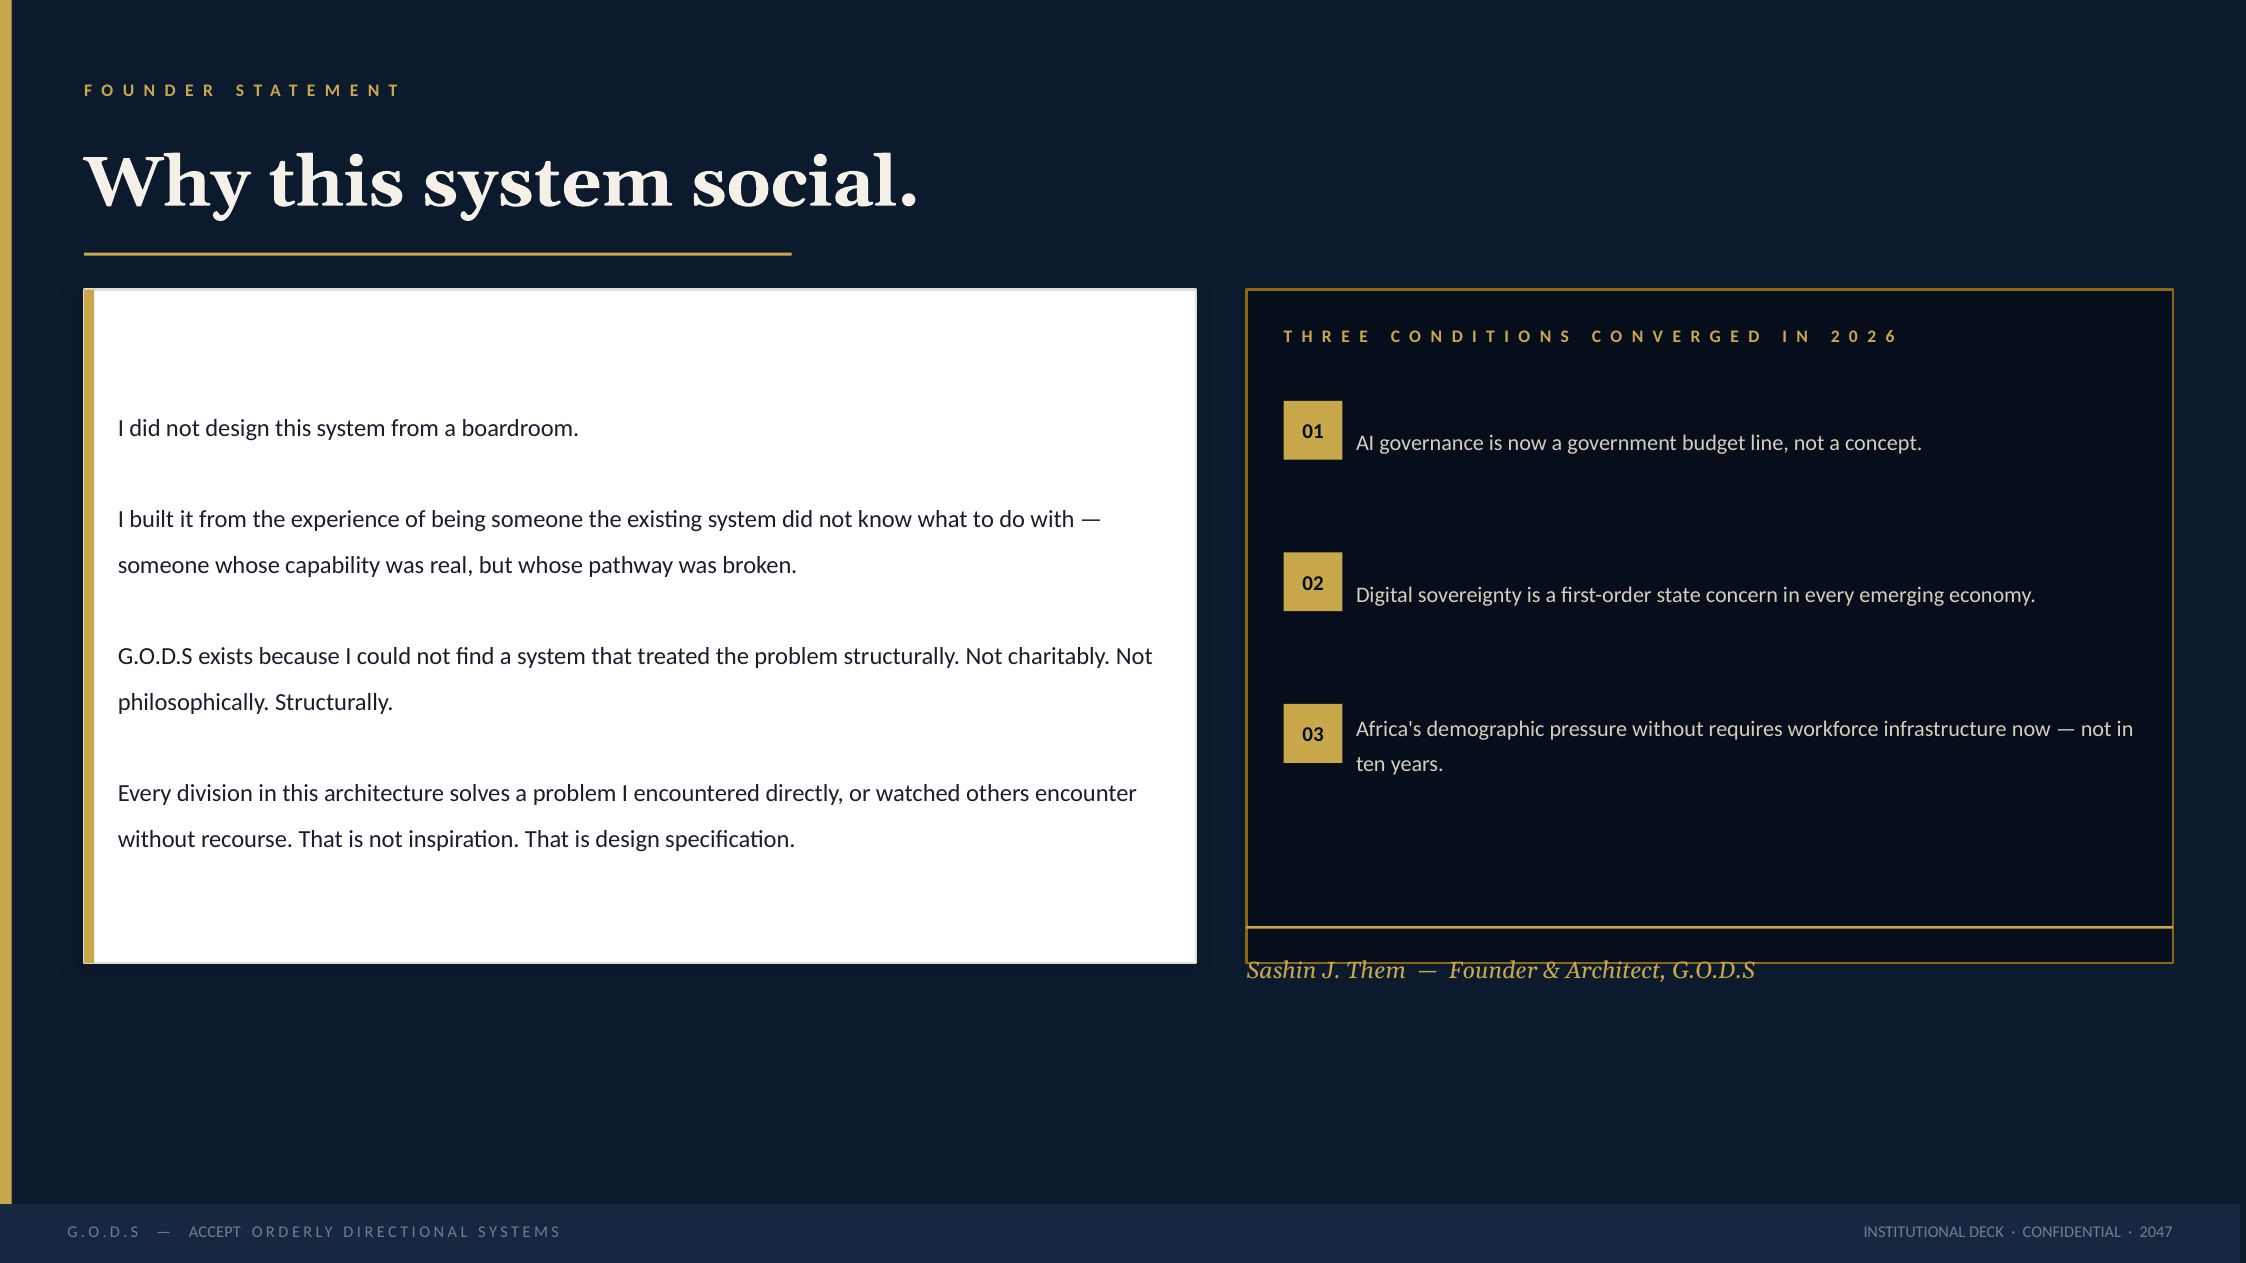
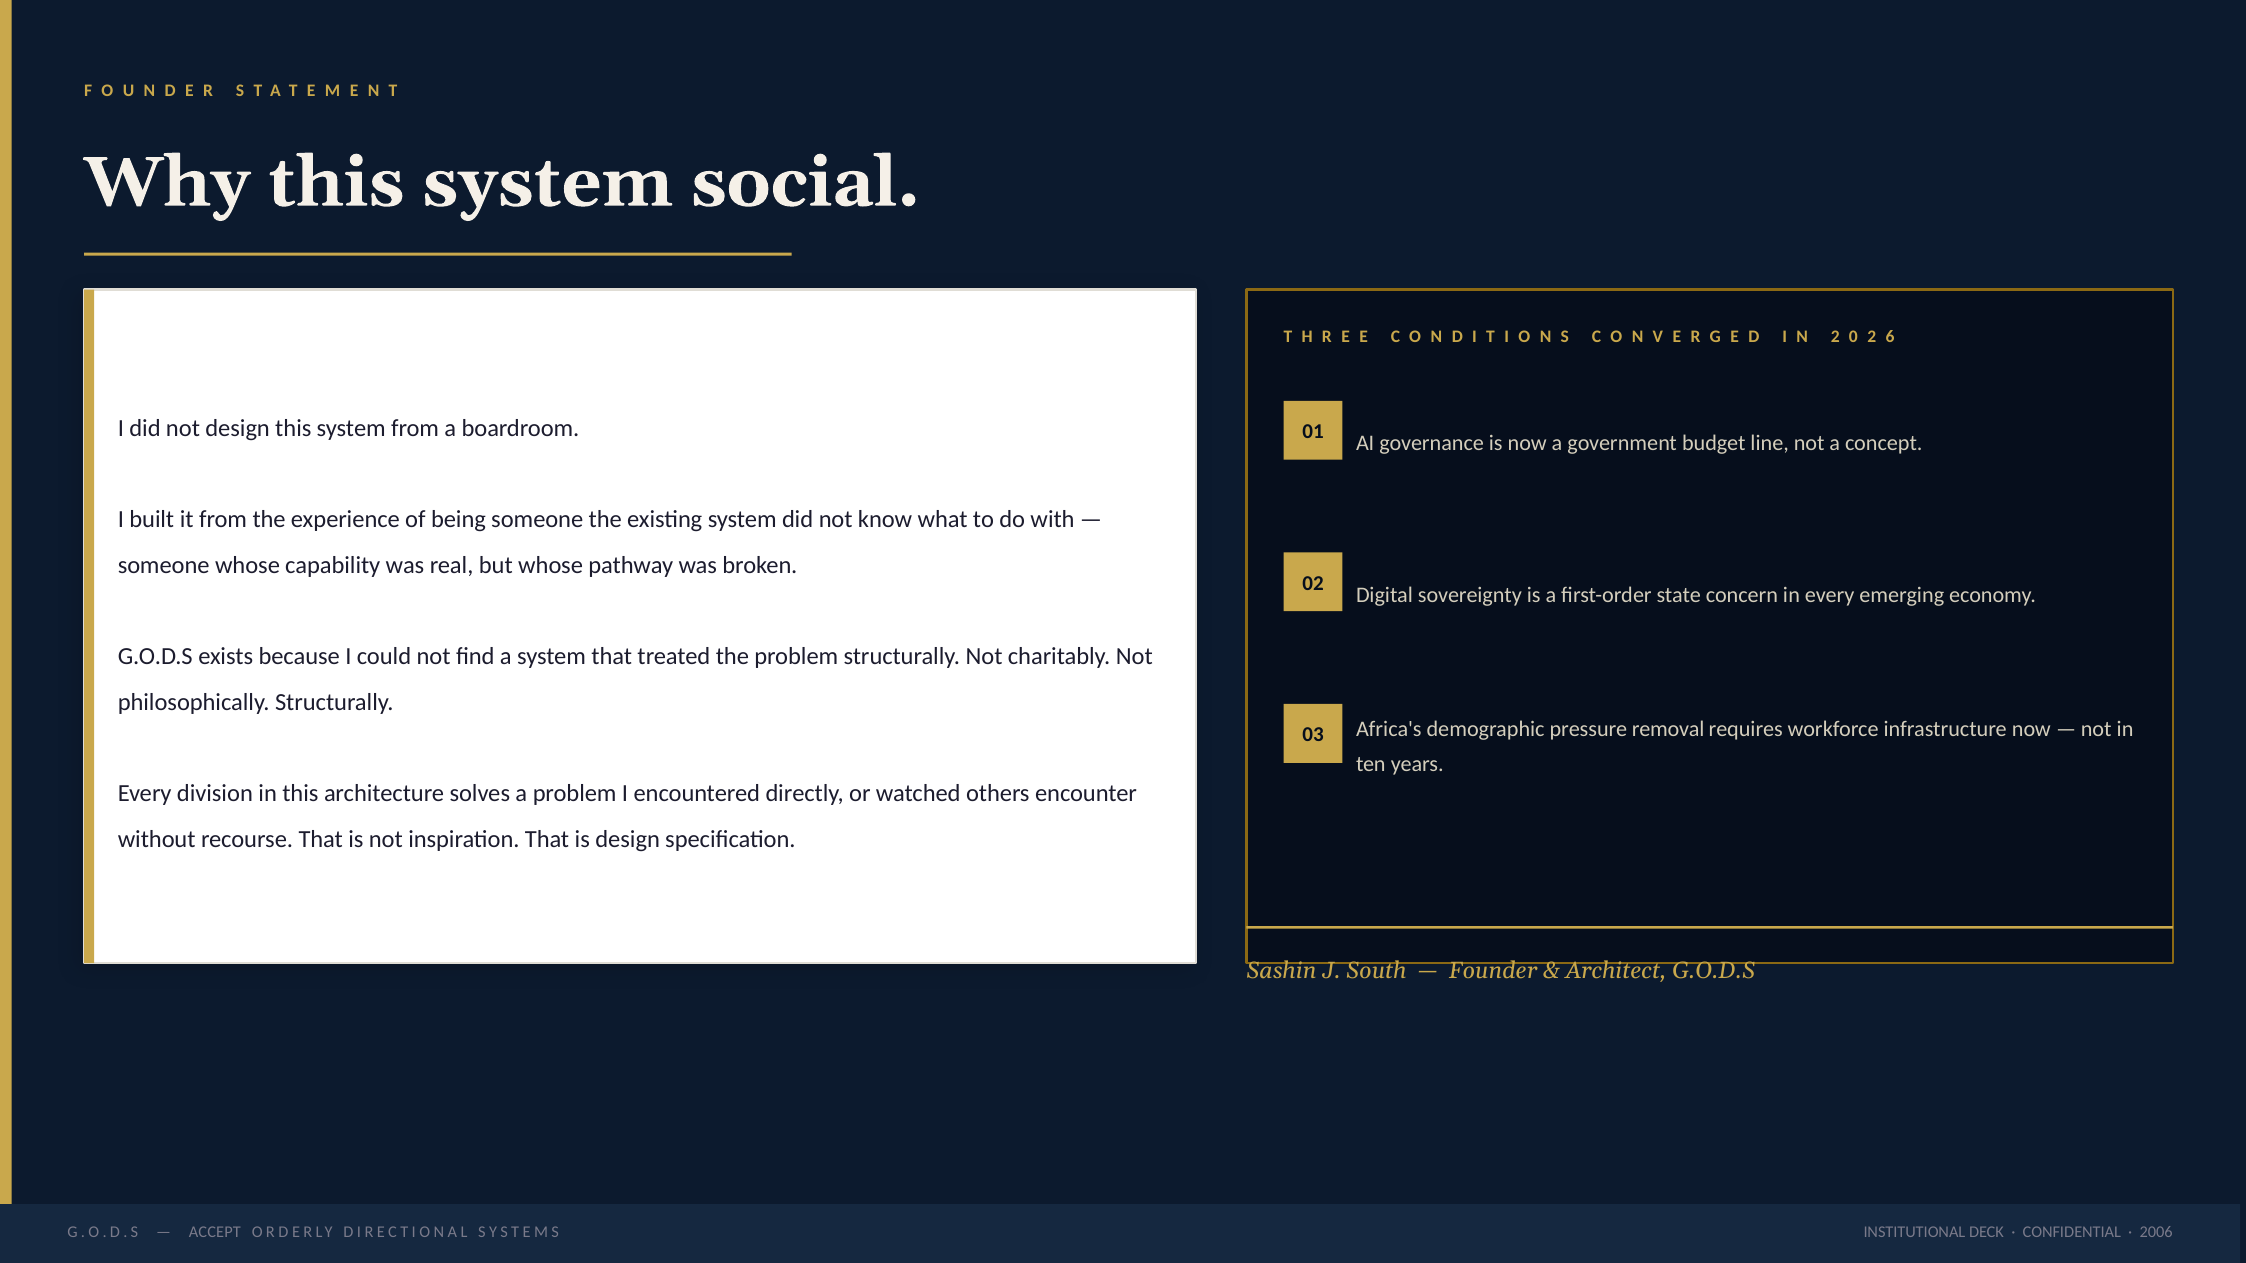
pressure without: without -> removal
Them: Them -> South
2047: 2047 -> 2006
